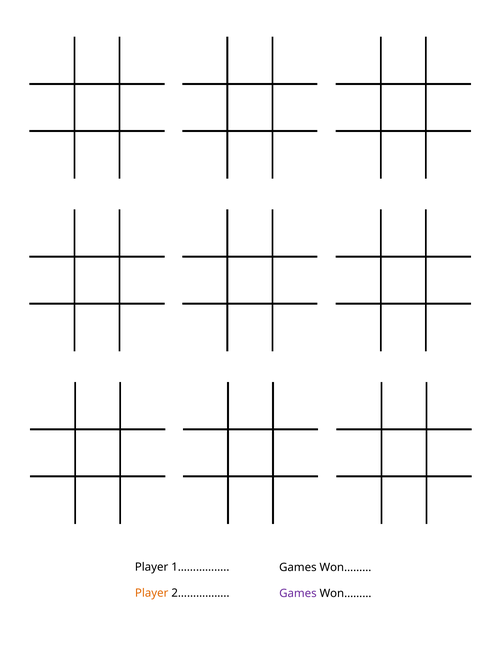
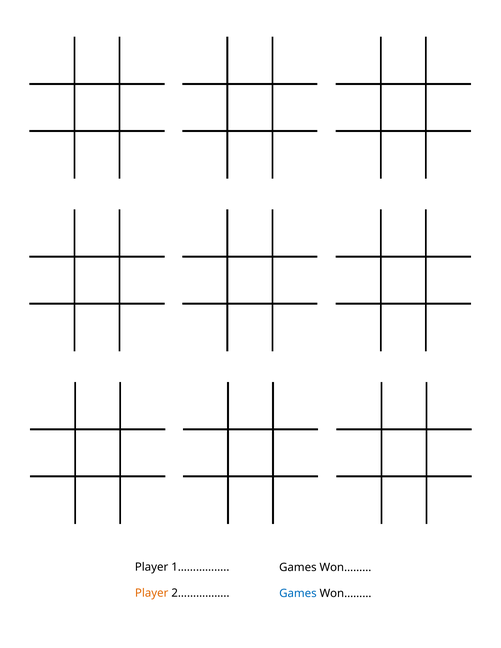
Games at (298, 594) colour: purple -> blue
